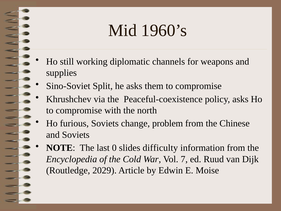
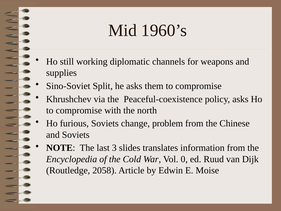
0: 0 -> 3
difficulty: difficulty -> translates
7: 7 -> 0
2029: 2029 -> 2058
